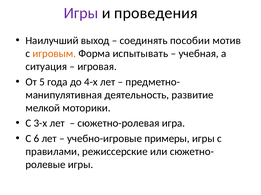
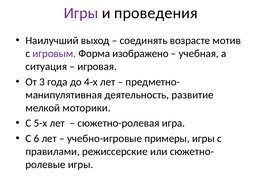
пособии: пособии -> возрасте
игровым colour: orange -> purple
испытывать: испытывать -> изображено
5: 5 -> 3
3-х: 3-х -> 5-х
